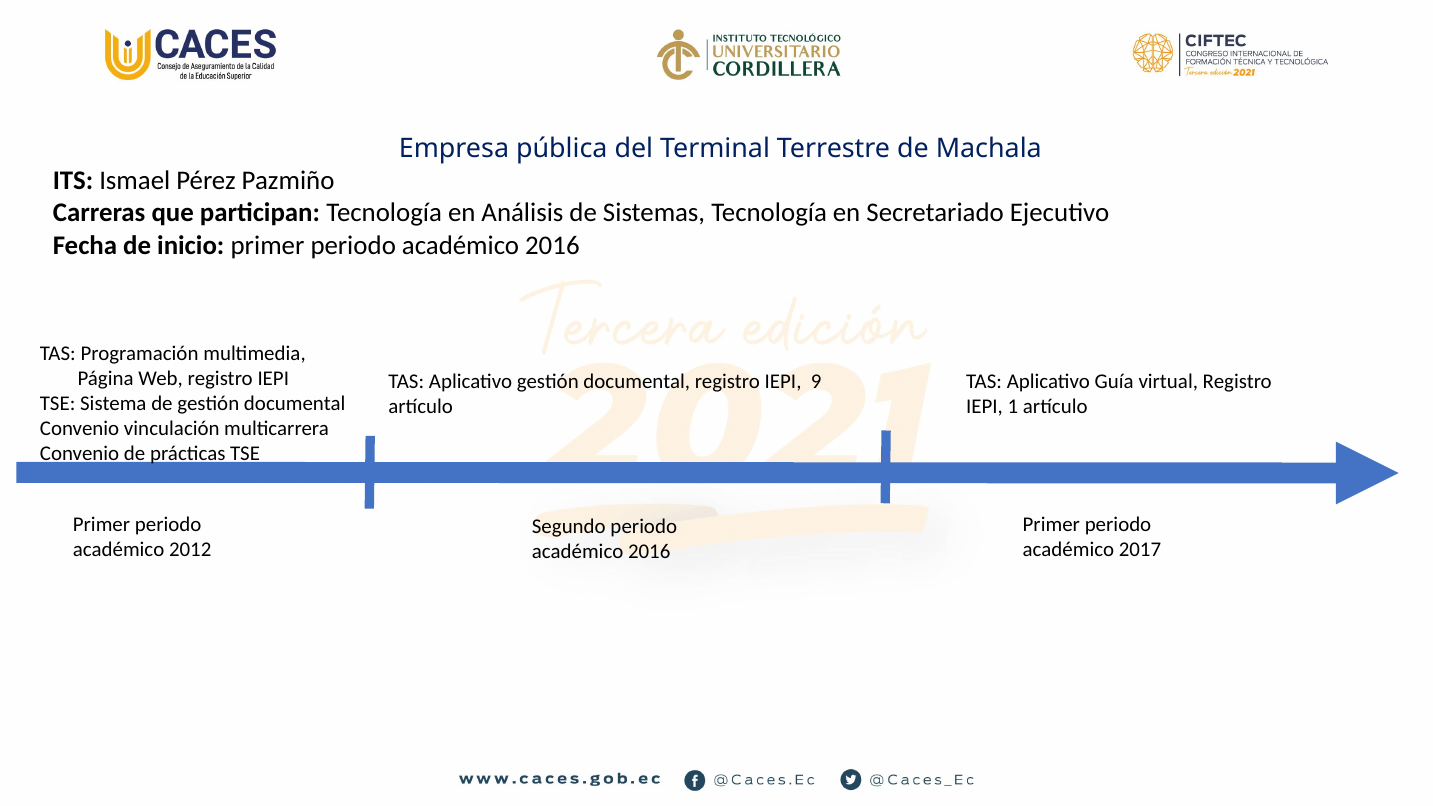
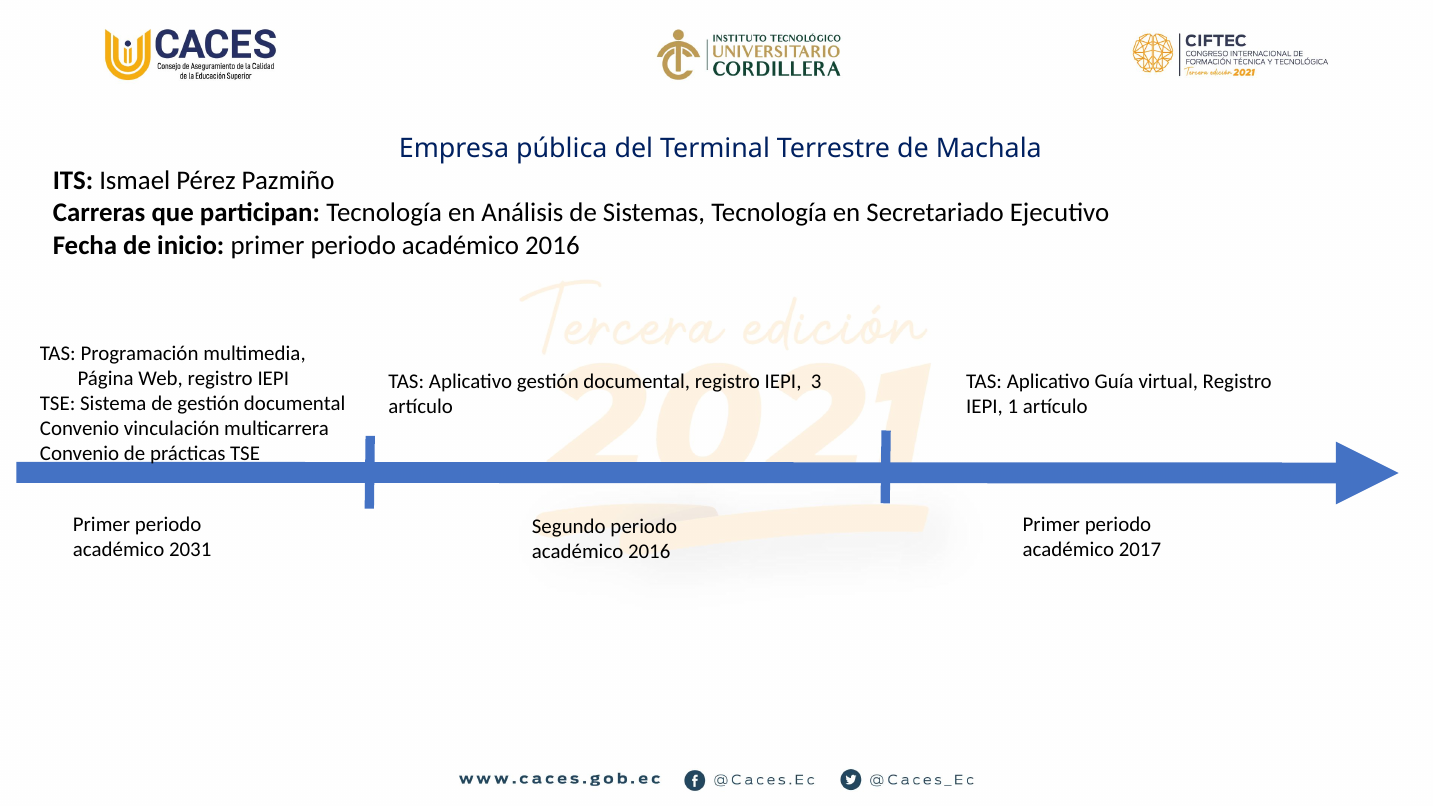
9: 9 -> 3
2012: 2012 -> 2031
